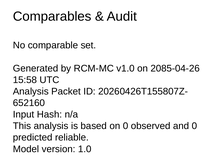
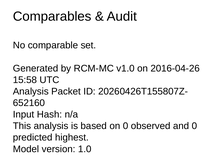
2085-04-26: 2085-04-26 -> 2016-04-26
reliable: reliable -> highest
